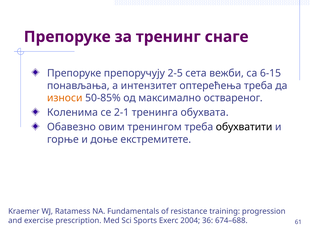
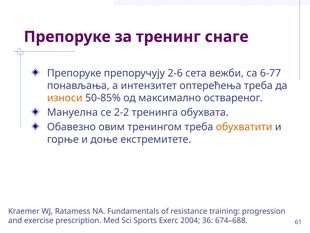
2-5: 2-5 -> 2-6
6-15: 6-15 -> 6-77
Коленима: Коленима -> Мануелна
2-1: 2-1 -> 2-2
обухватити colour: black -> orange
